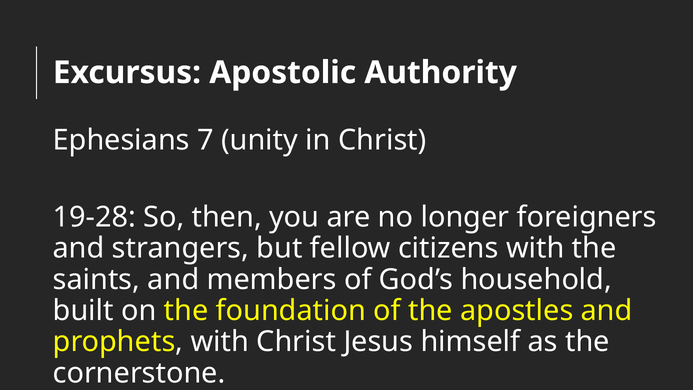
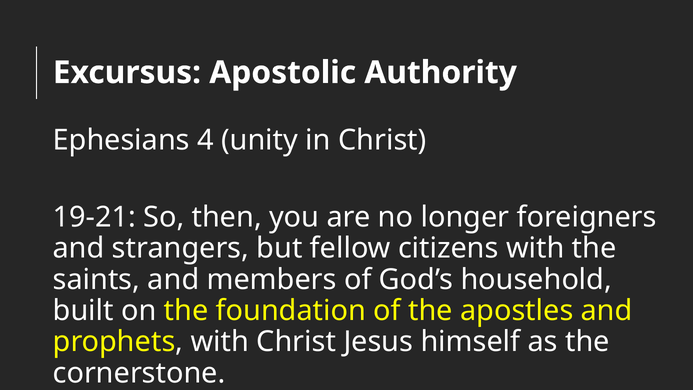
7: 7 -> 4
19-28: 19-28 -> 19-21
